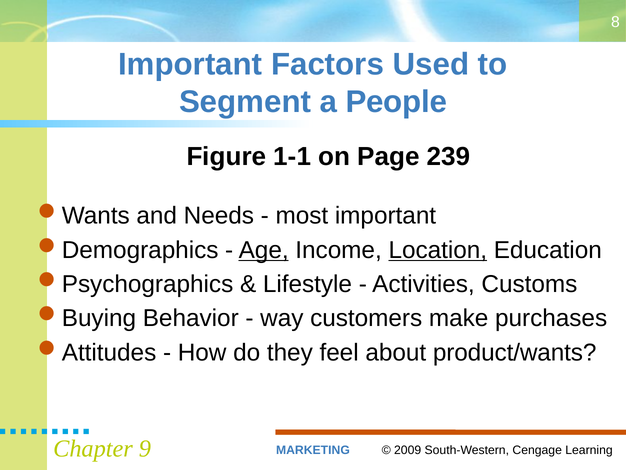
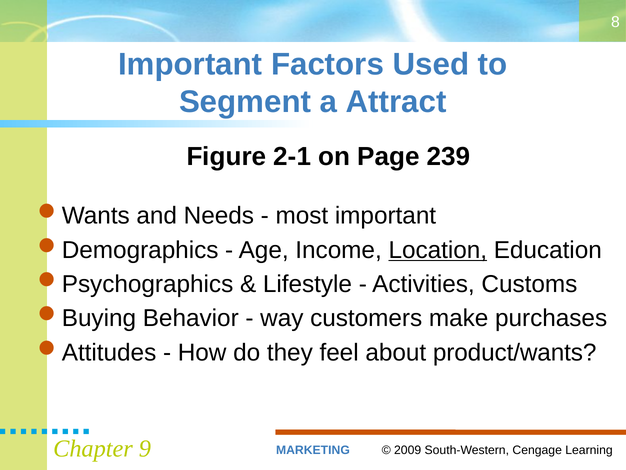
People: People -> Attract
1-1: 1-1 -> 2-1
Age underline: present -> none
